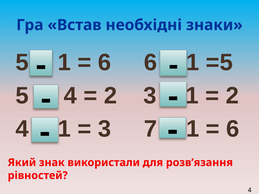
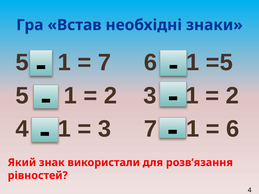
6 at (104, 63): 6 -> 7
4 at (70, 96): 4 -> 1
